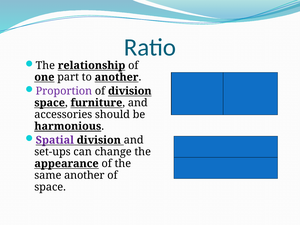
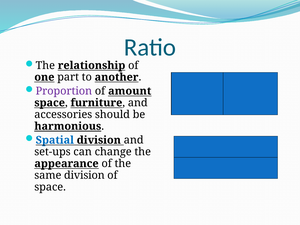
of division: division -> amount
Spatial colour: purple -> blue
same another: another -> division
